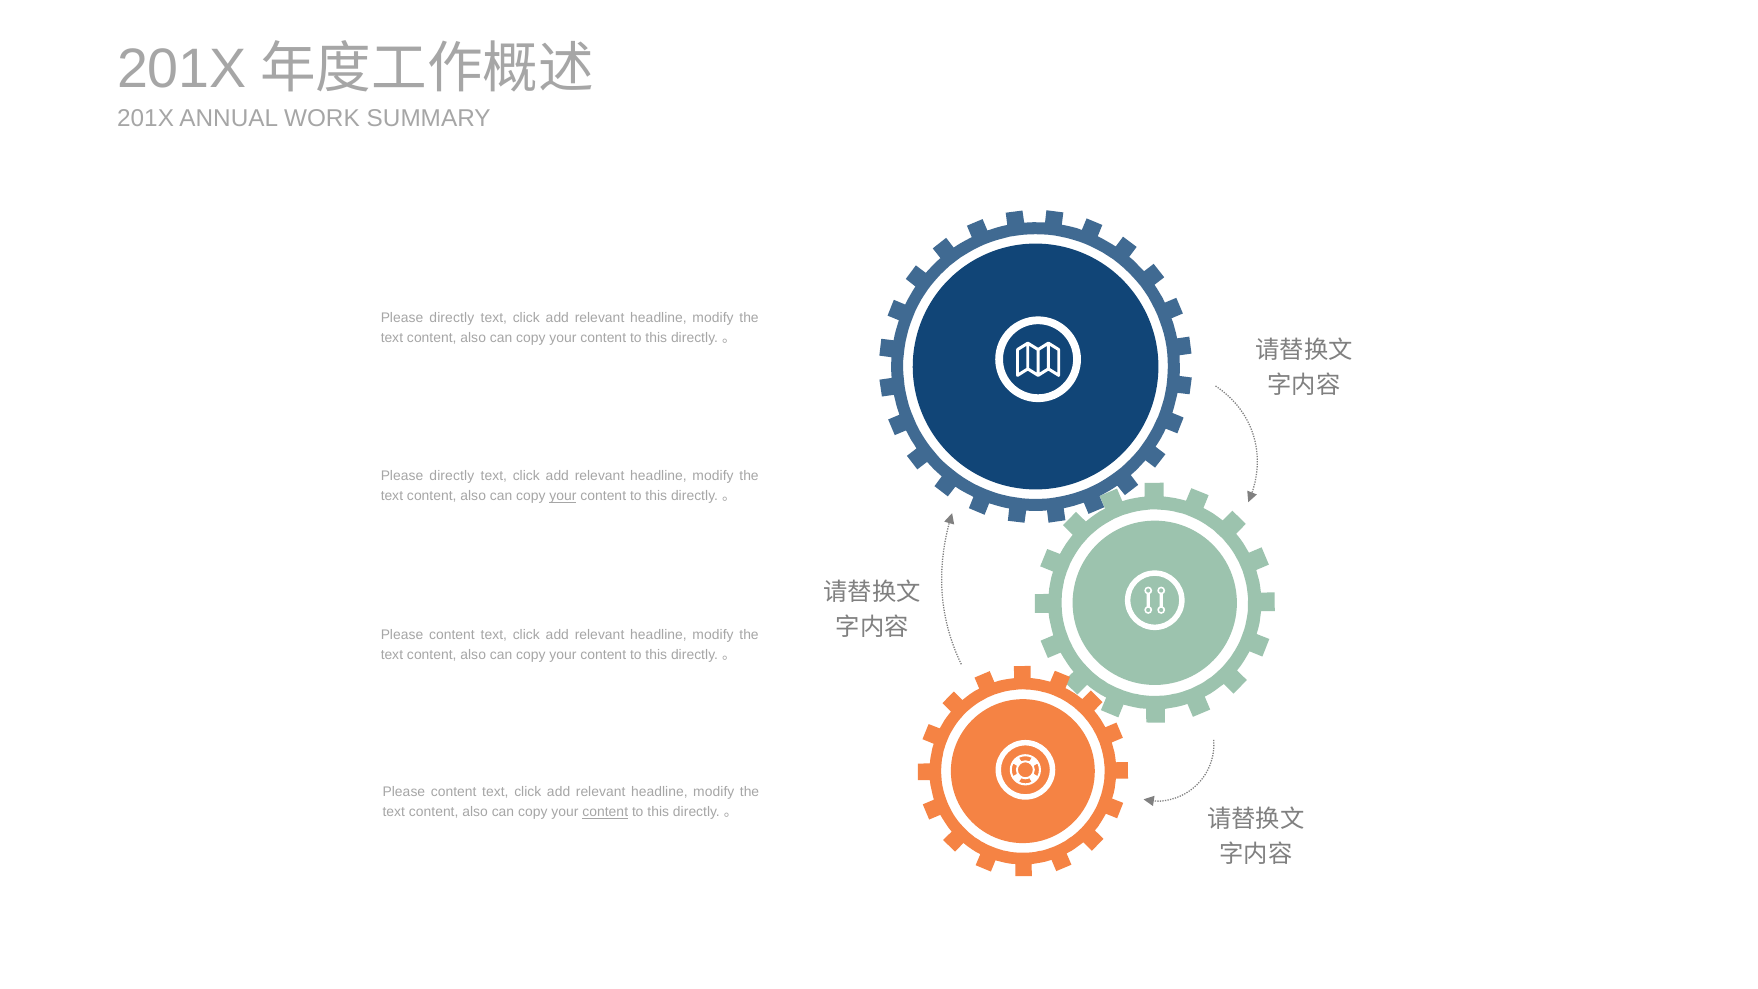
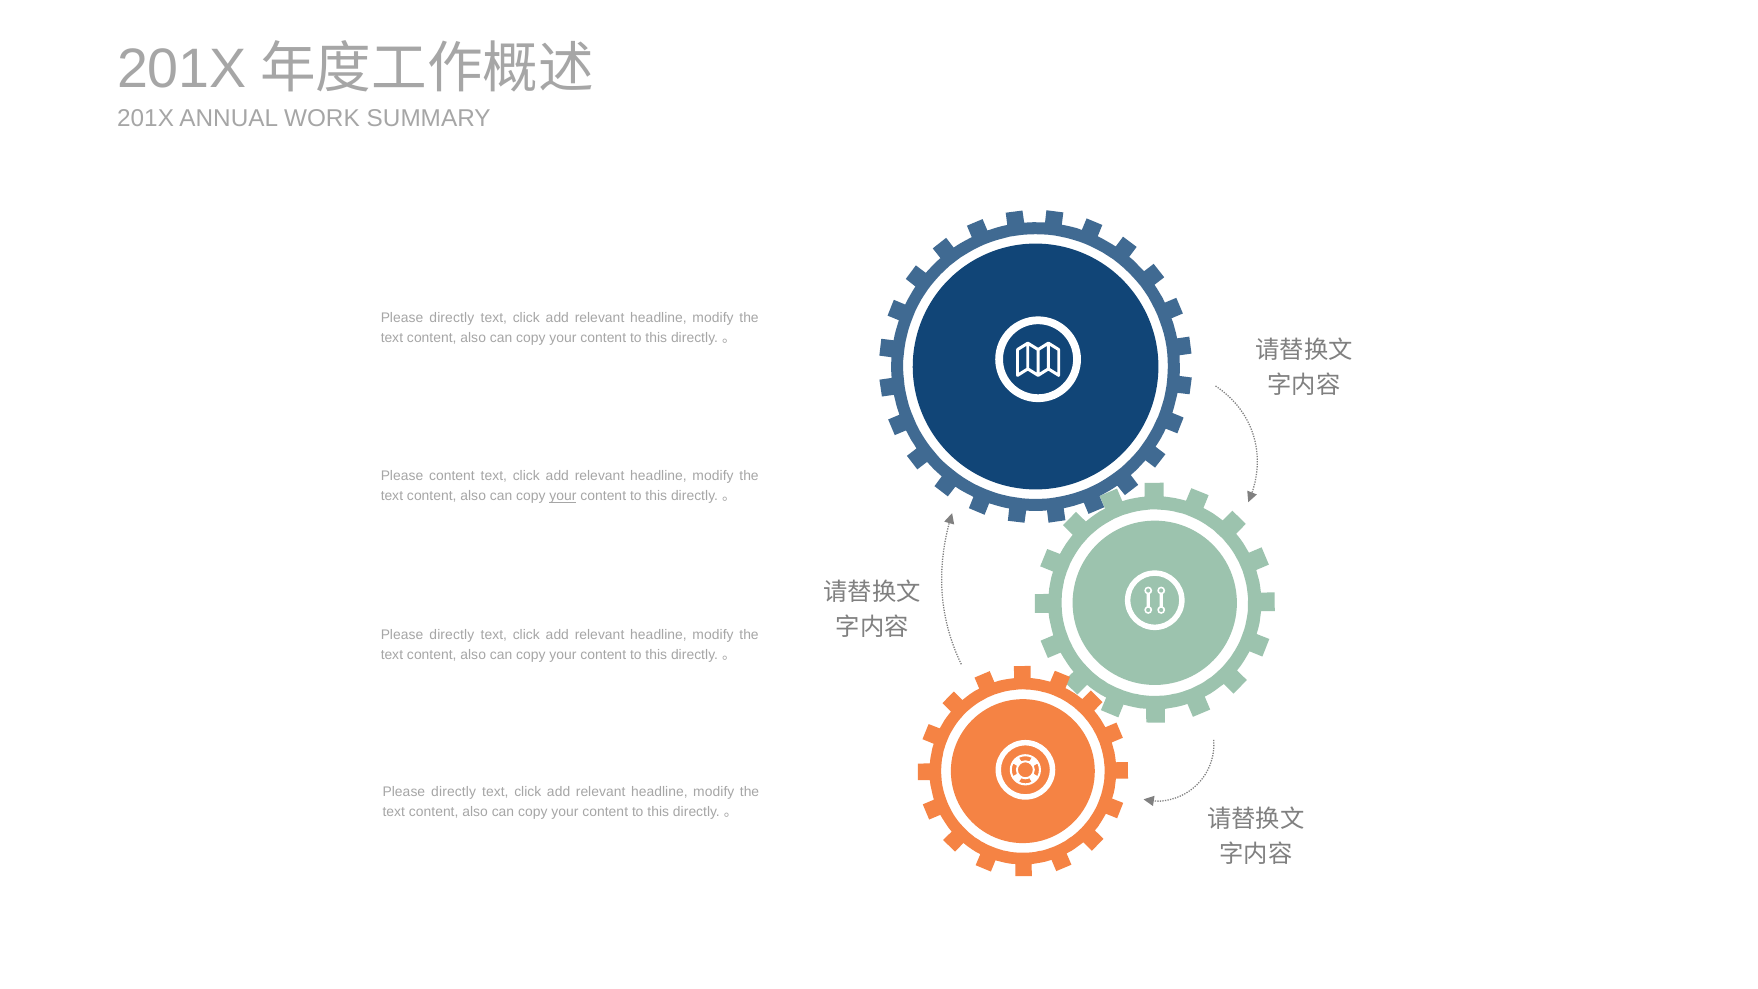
directly at (452, 476): directly -> content
content at (452, 635): content -> directly
content at (454, 792): content -> directly
content at (605, 812) underline: present -> none
